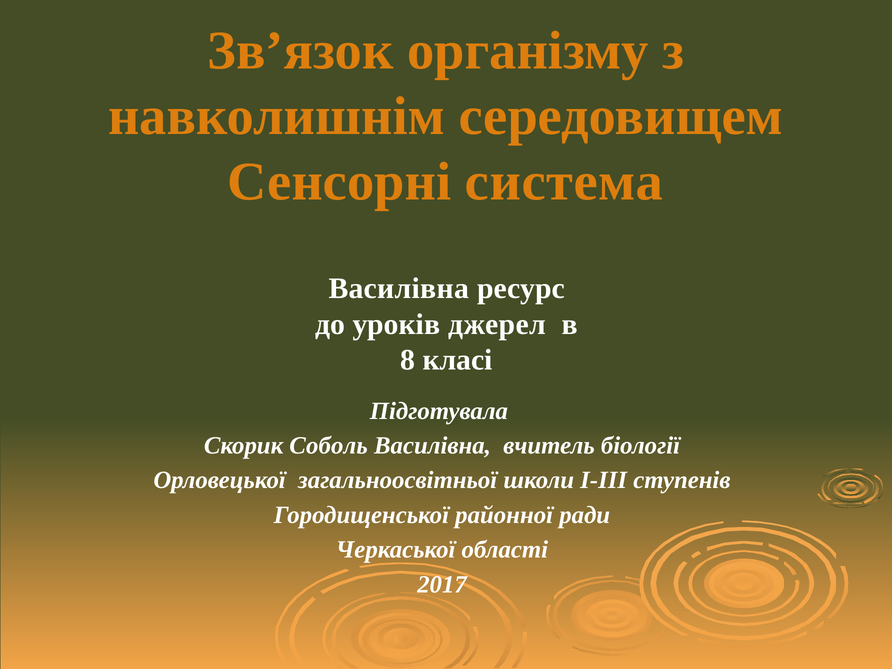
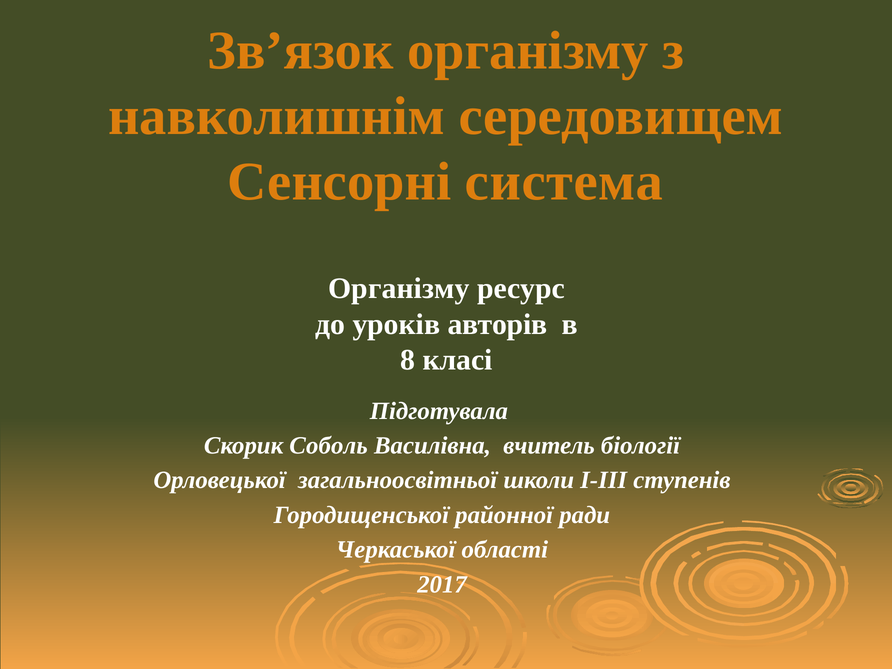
Василівна at (399, 289): Василівна -> Організму
джерел: джерел -> авторів
